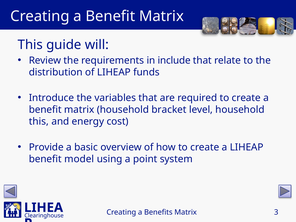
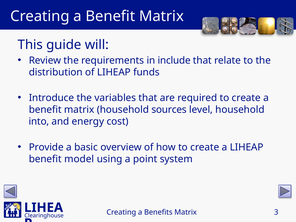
bracket: bracket -> sources
this at (39, 122): this -> into
